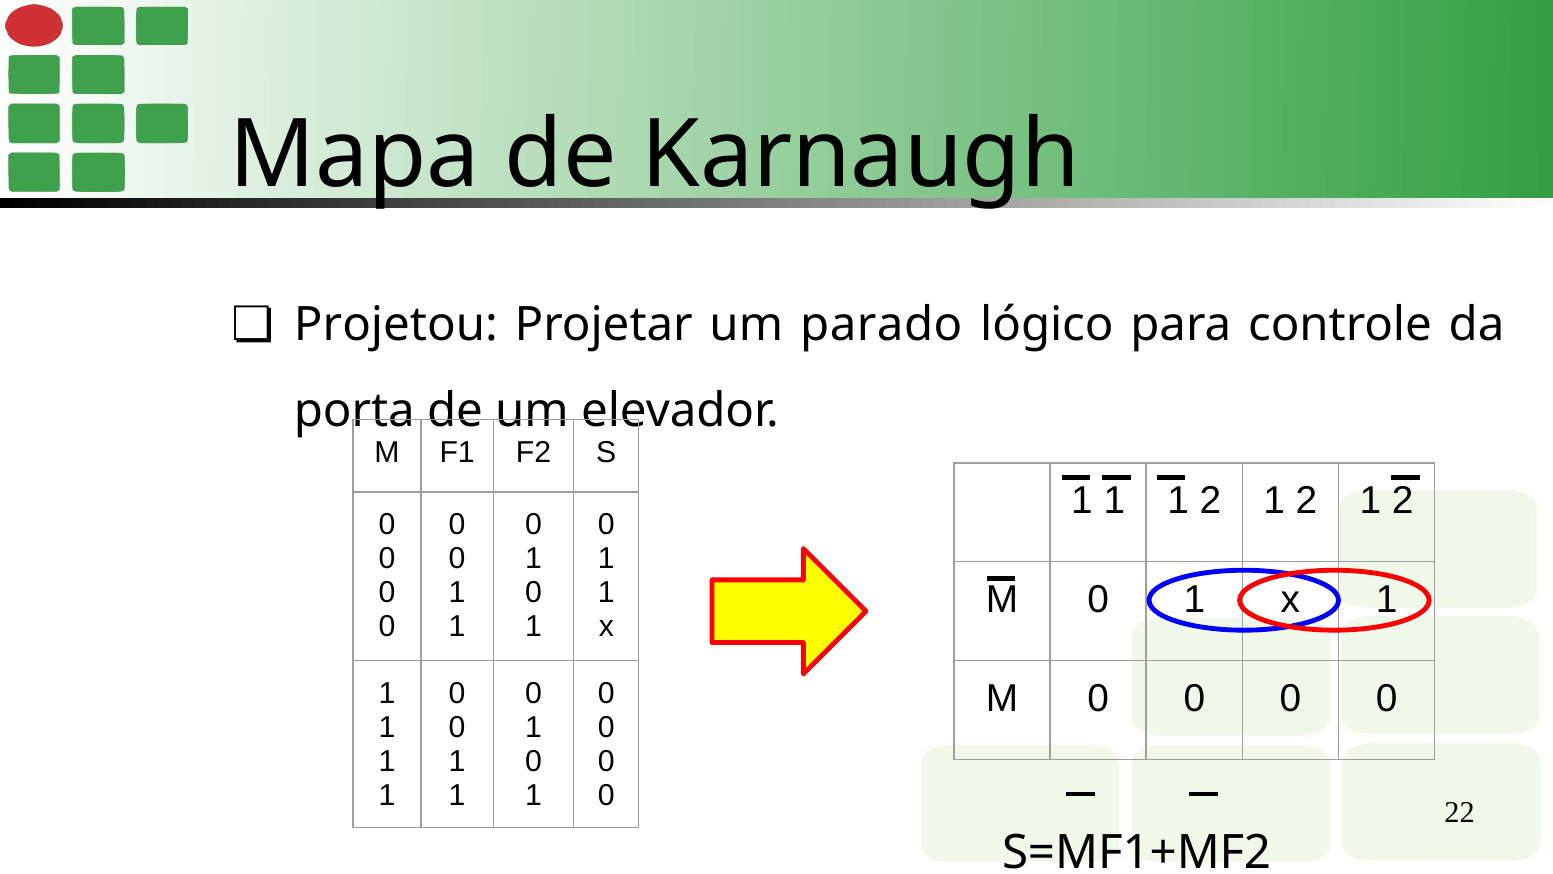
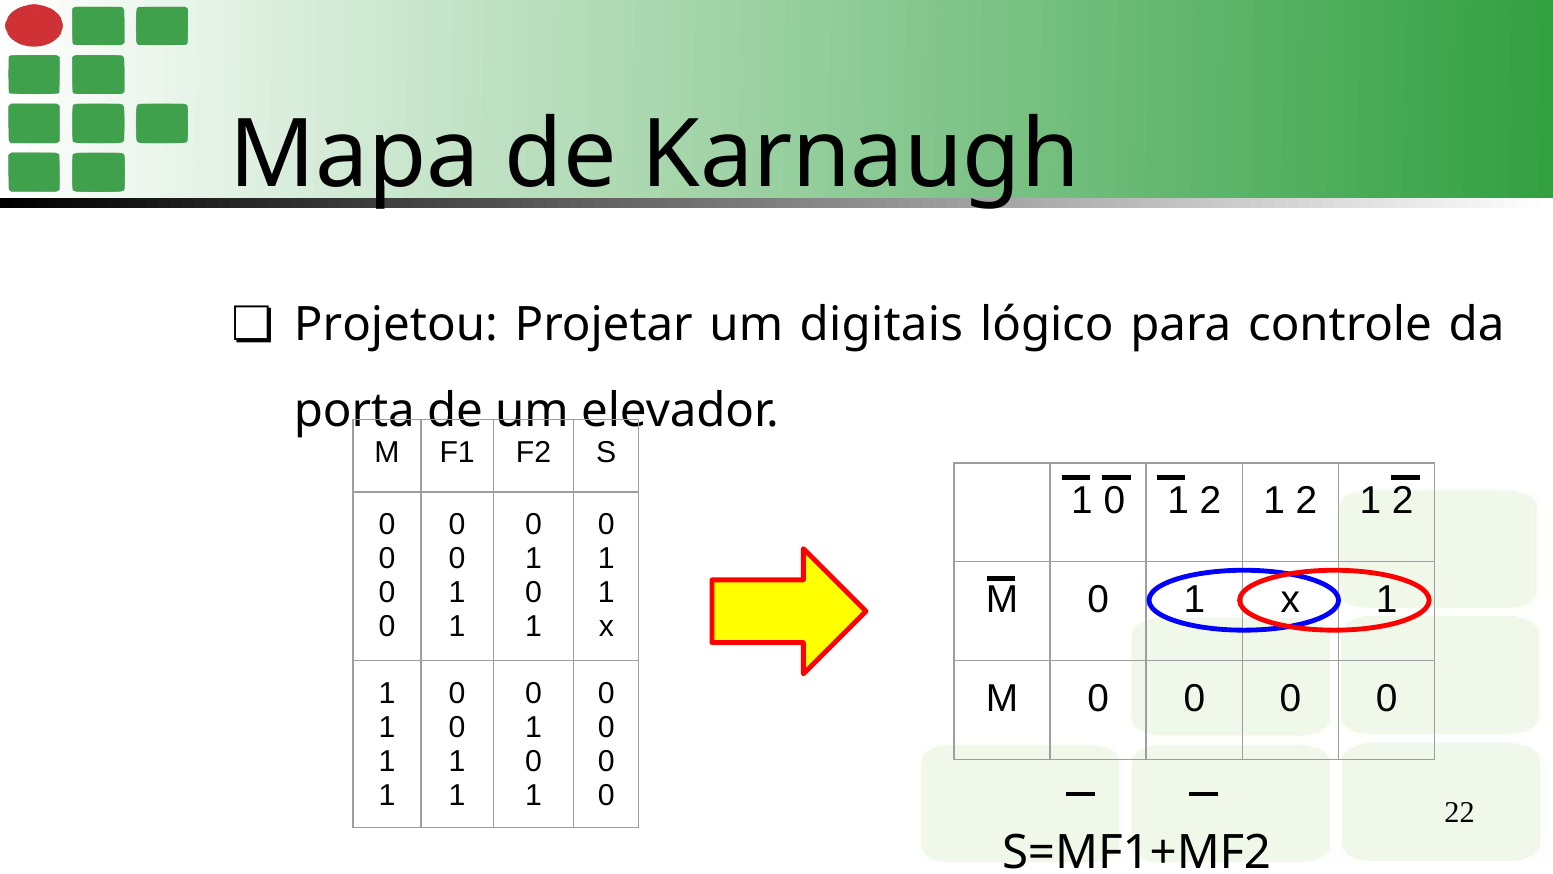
parado: parado -> digitais
1 at (1114, 501): 1 -> 0
